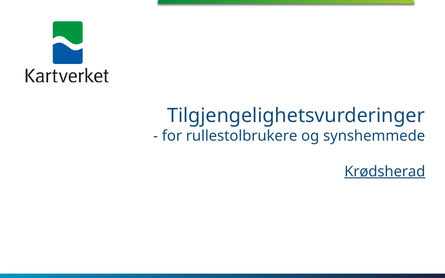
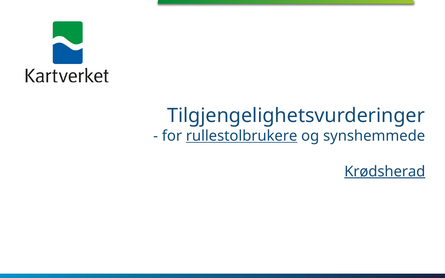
rullestolbrukere underline: none -> present
